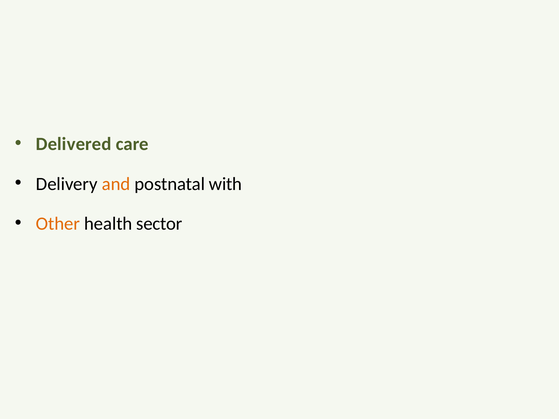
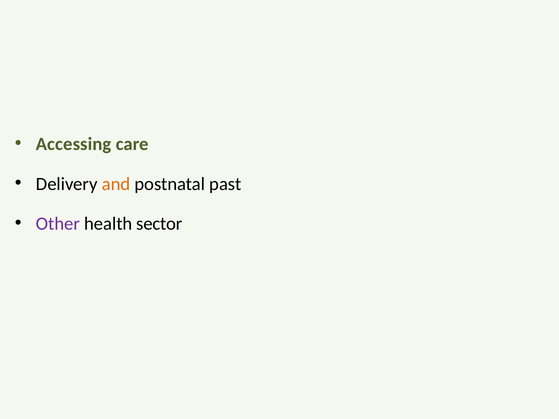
Delivered: Delivered -> Accessing
with: with -> past
Other colour: orange -> purple
